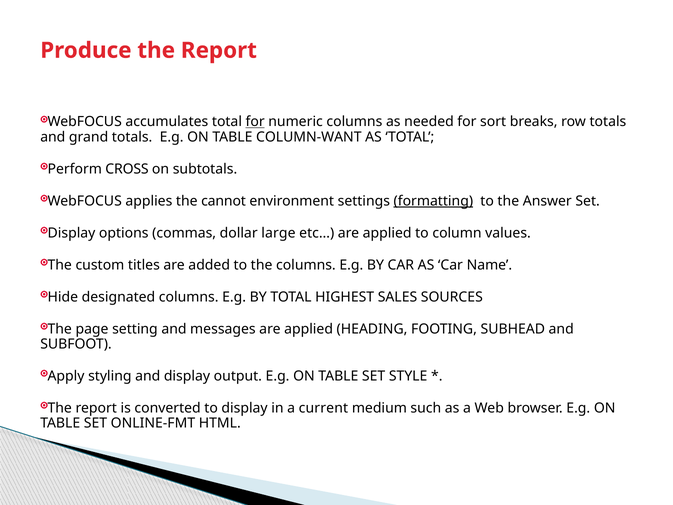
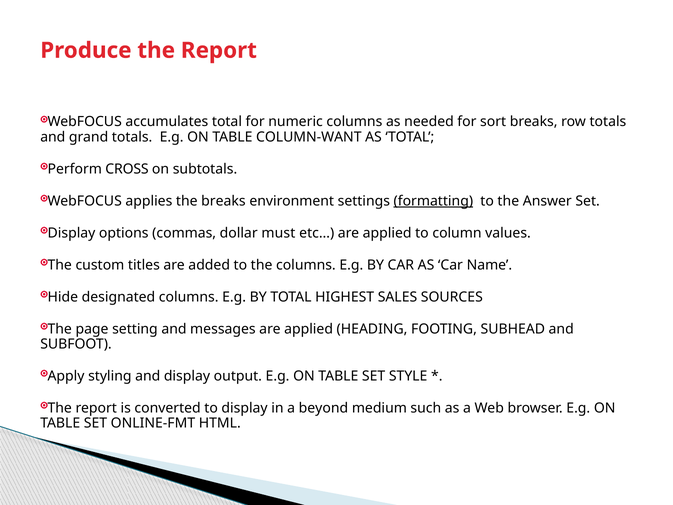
for at (255, 122) underline: present -> none
the cannot: cannot -> breaks
large: large -> must
current: current -> beyond
